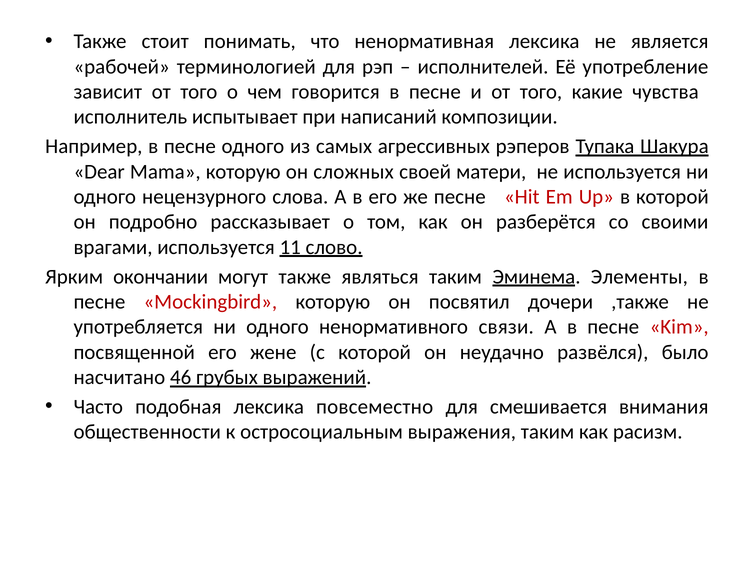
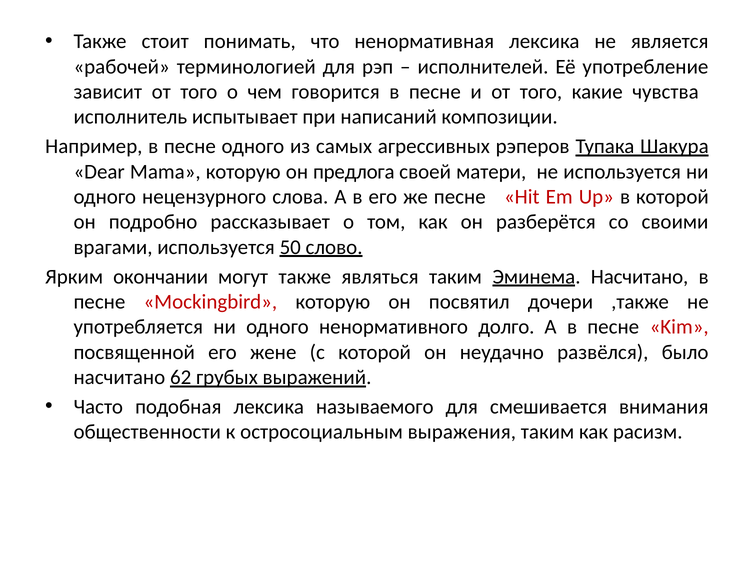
сложных: сложных -> предлога
11: 11 -> 50
Эминема Элементы: Элементы -> Насчитано
связи: связи -> долго
46: 46 -> 62
повсеместно: повсеместно -> называемого
